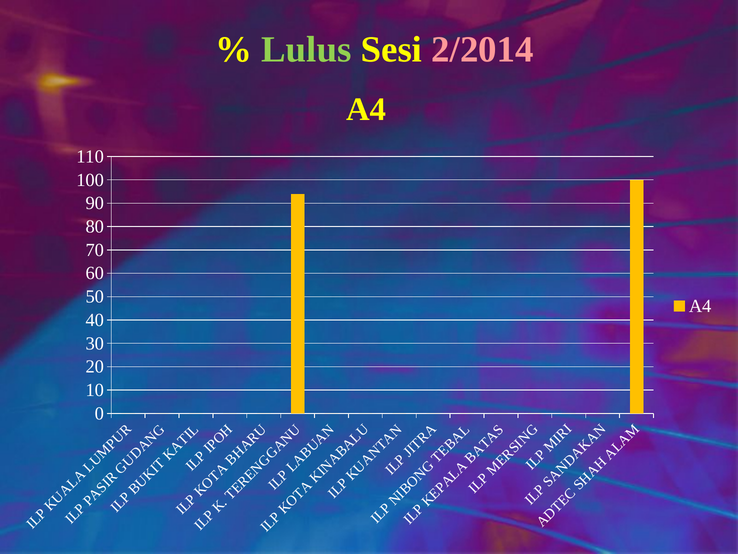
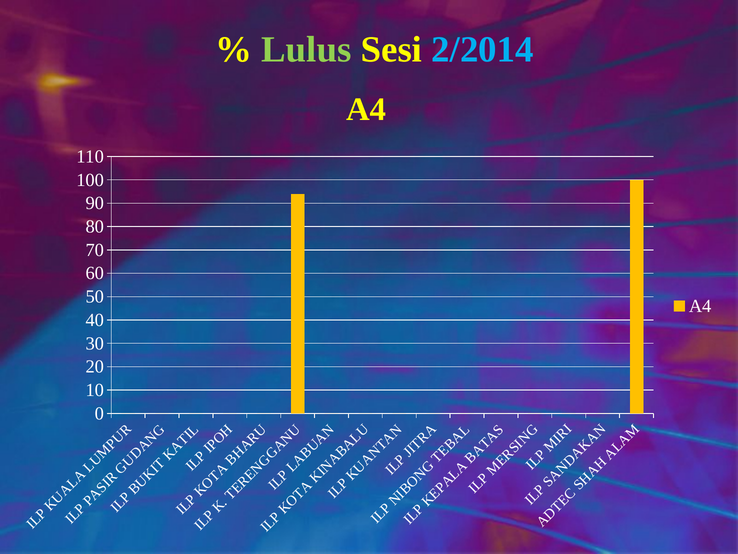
2/2014 colour: pink -> light blue
